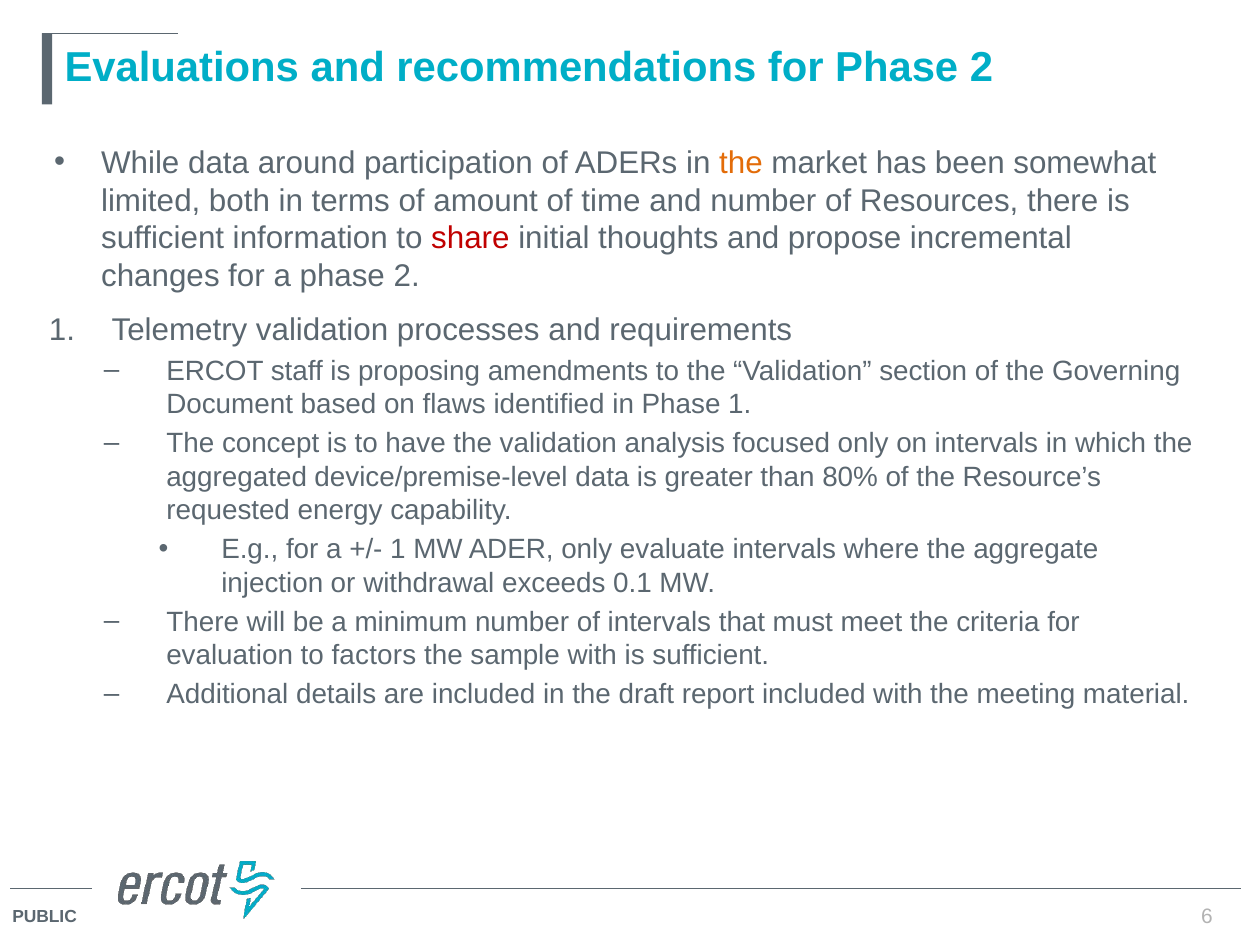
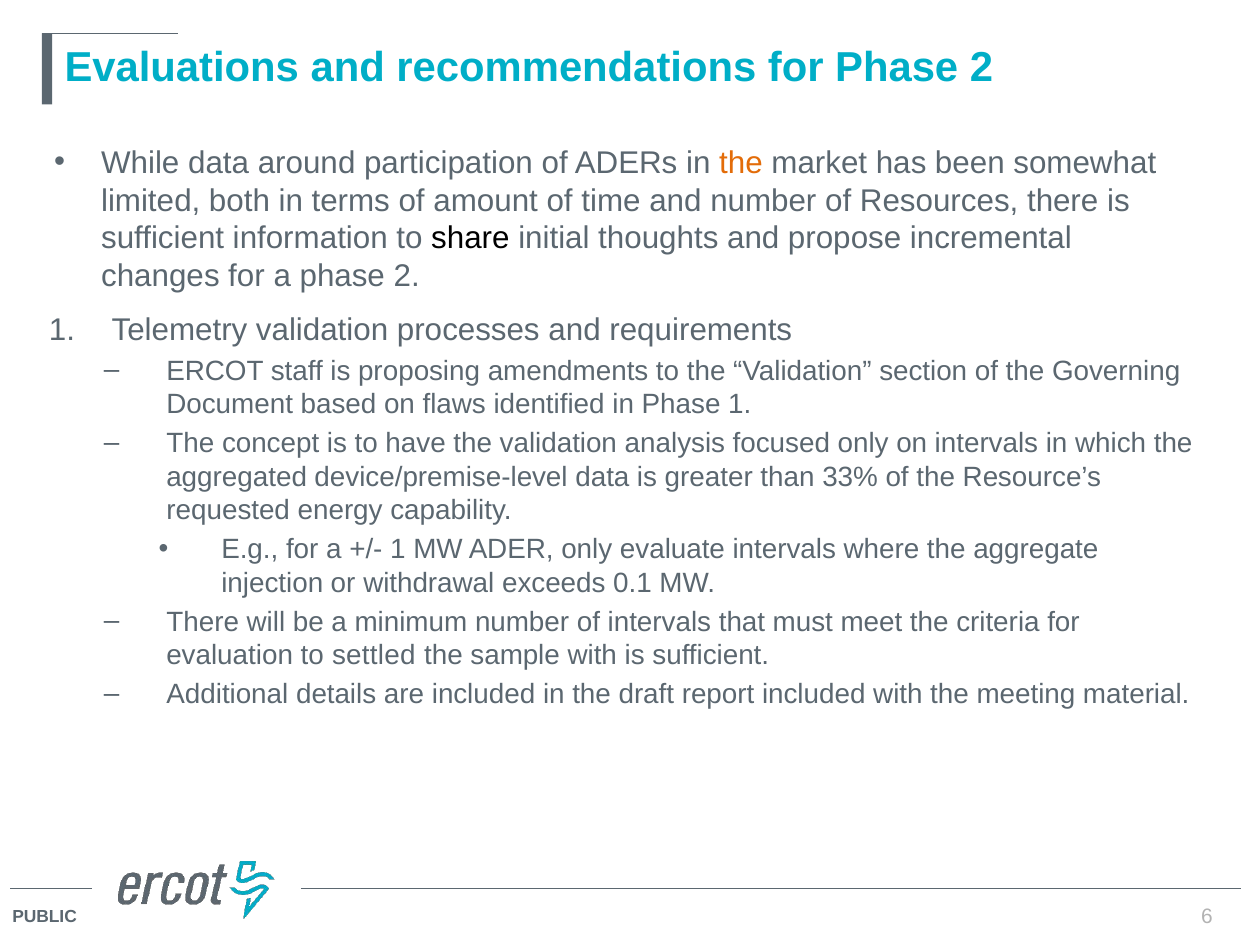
share colour: red -> black
80%: 80% -> 33%
factors: factors -> settled
